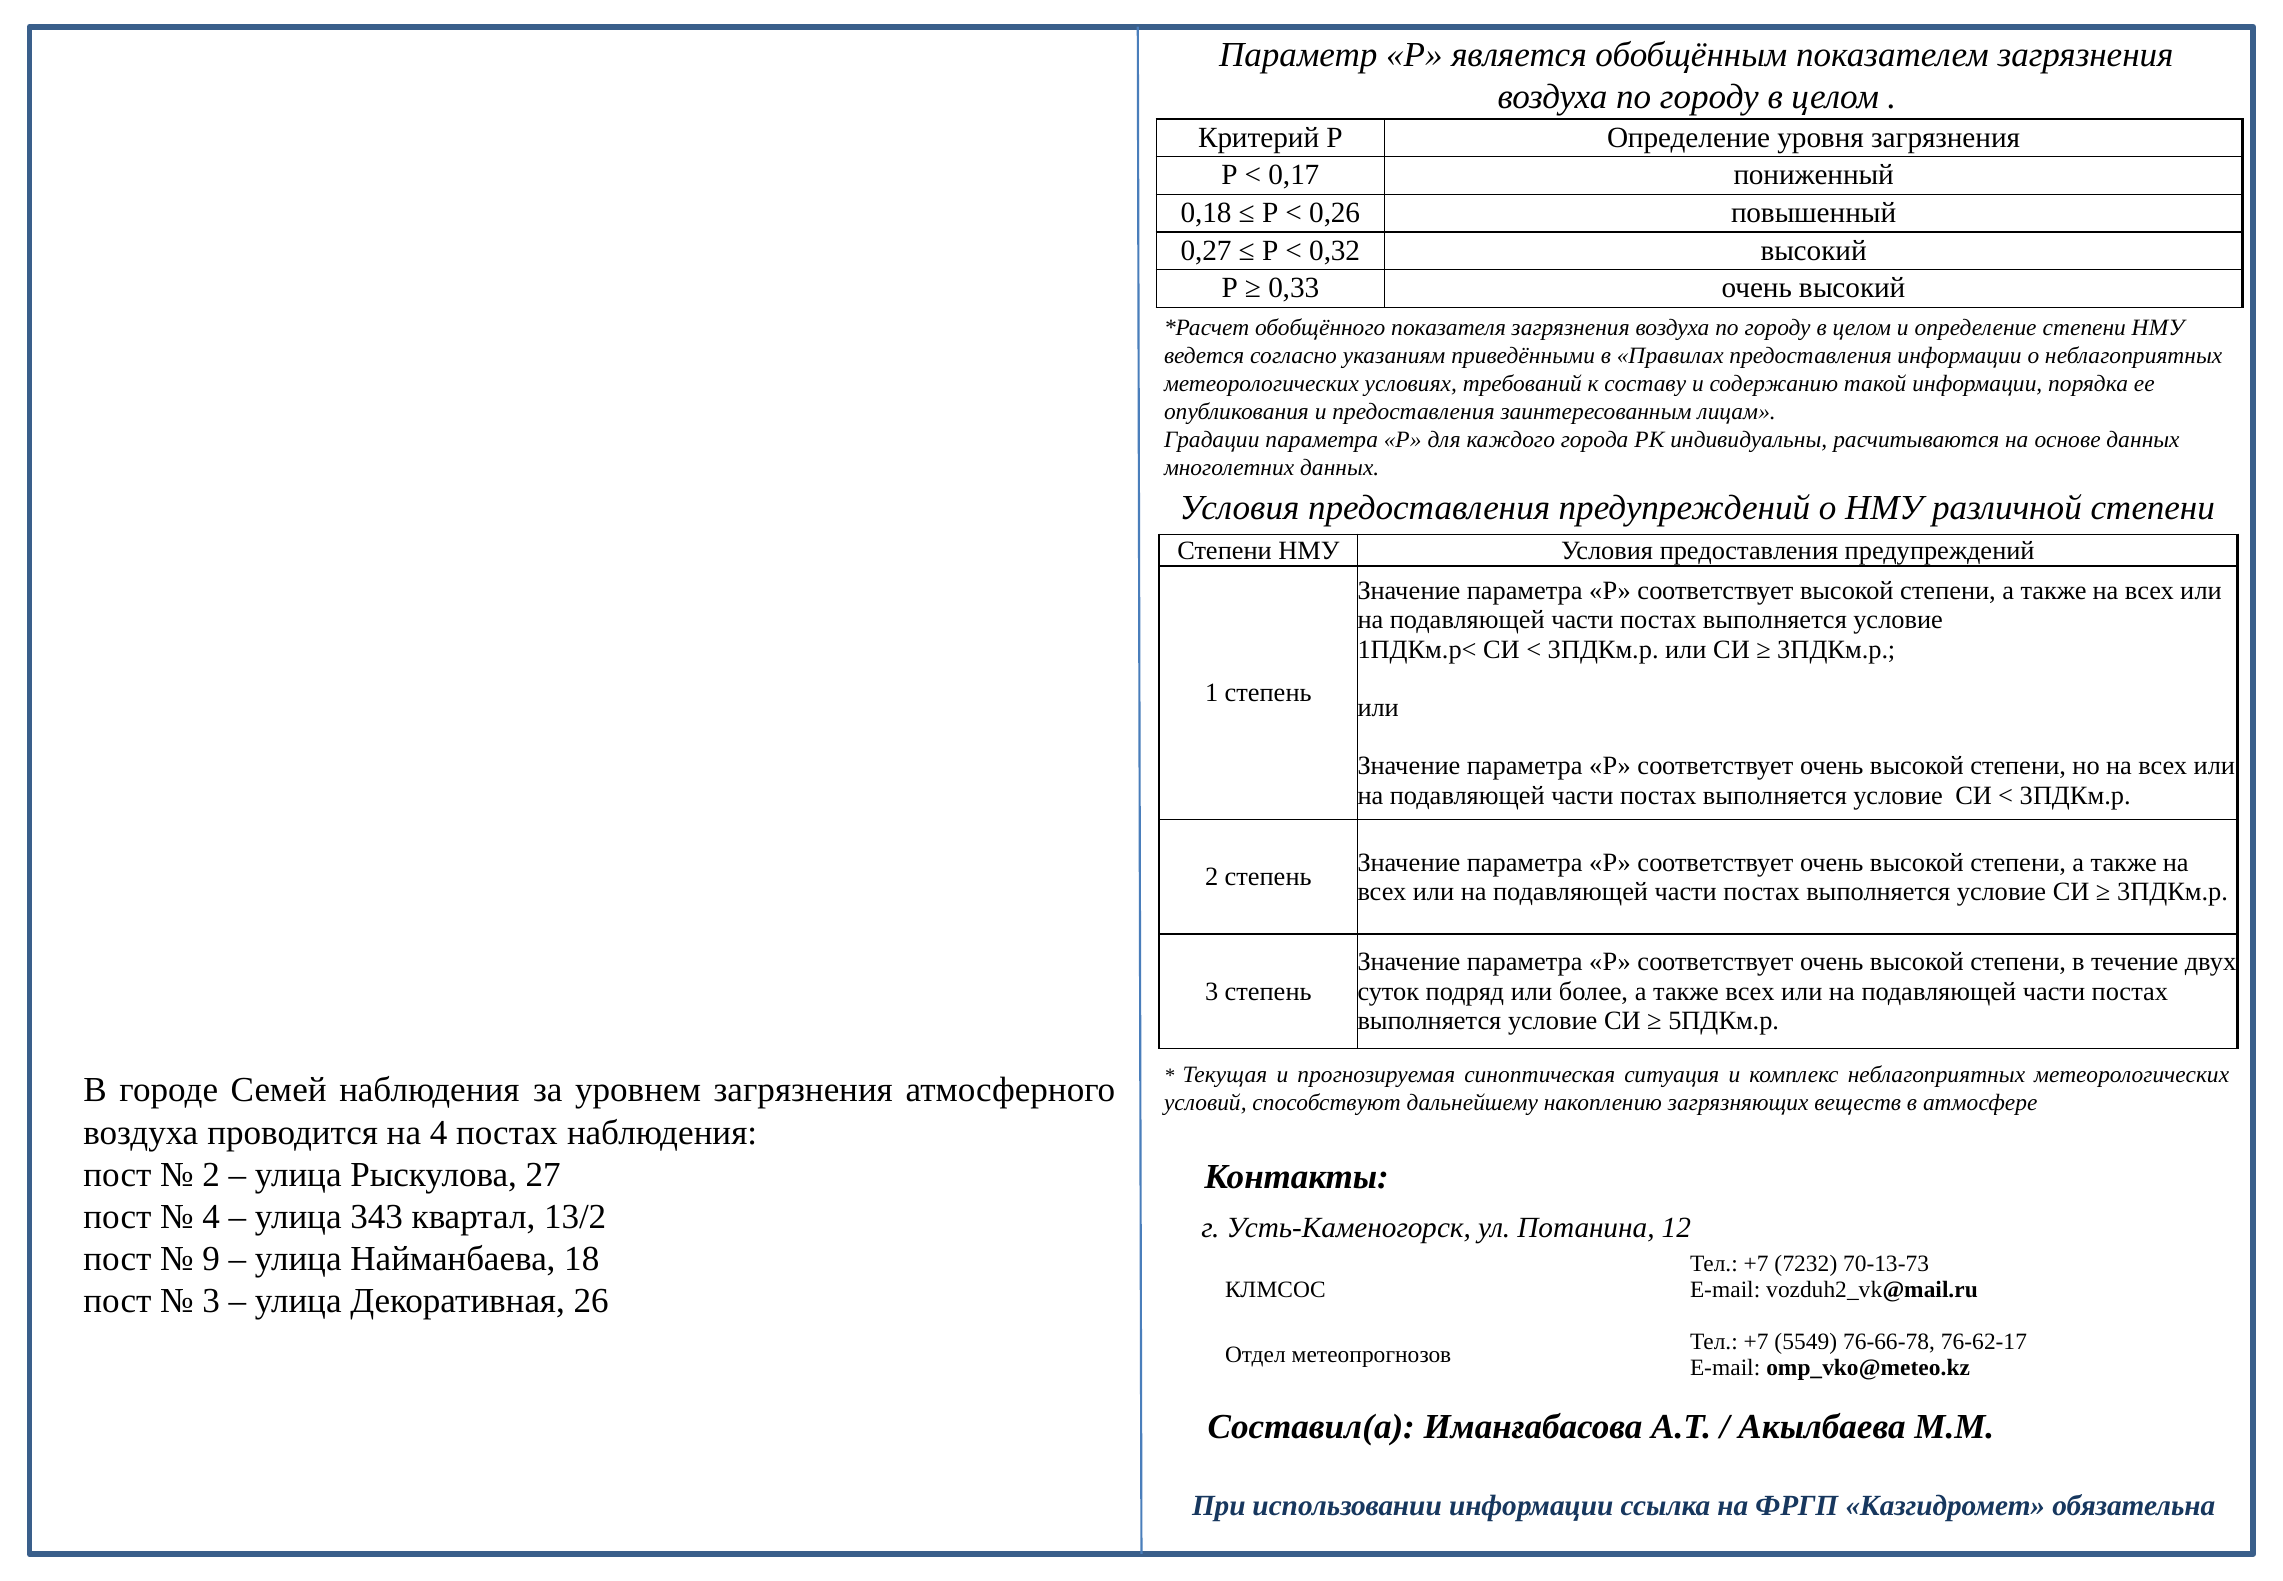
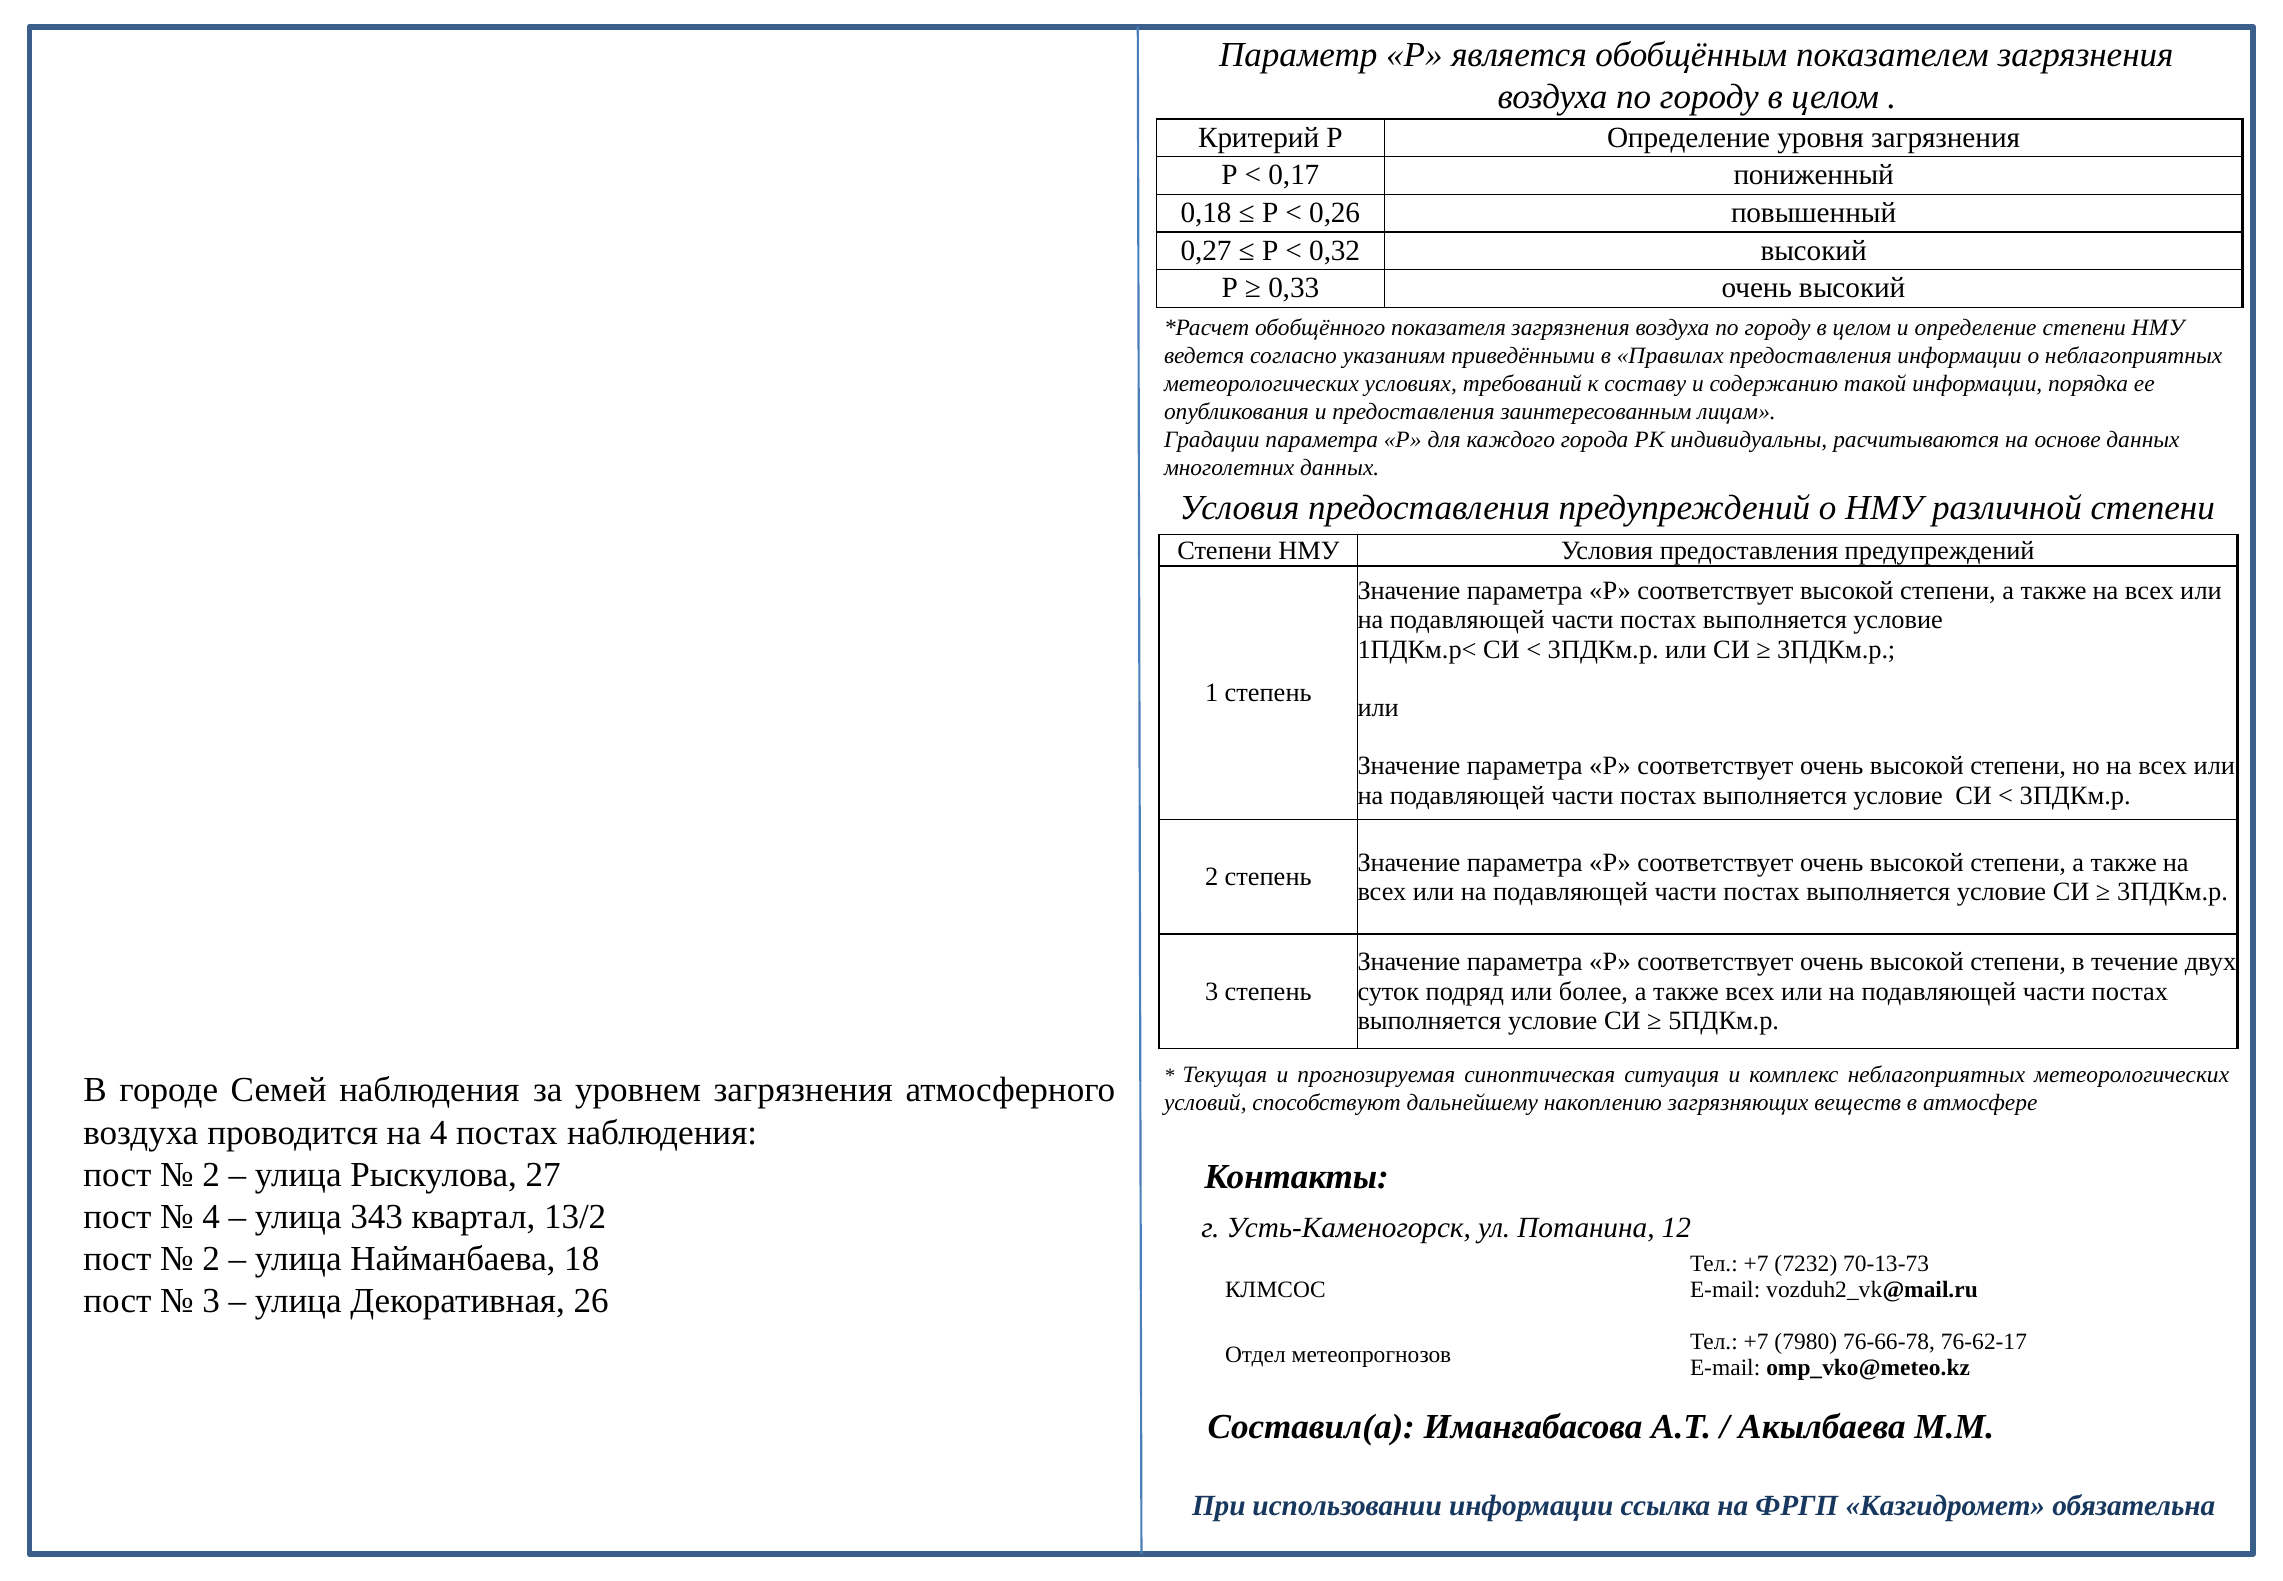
9 at (211, 1259): 9 -> 2
5549: 5549 -> 7980
